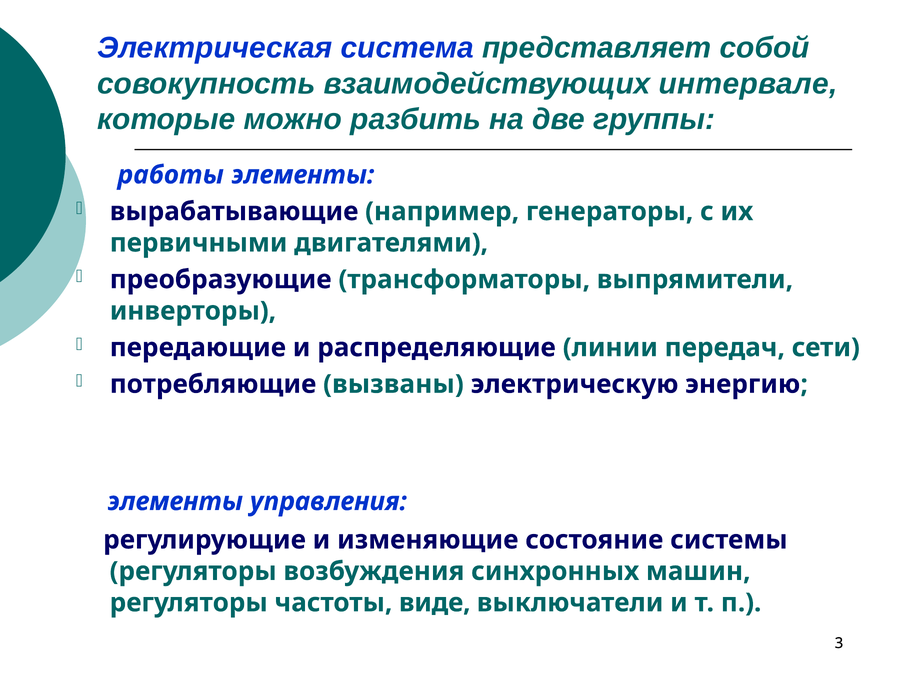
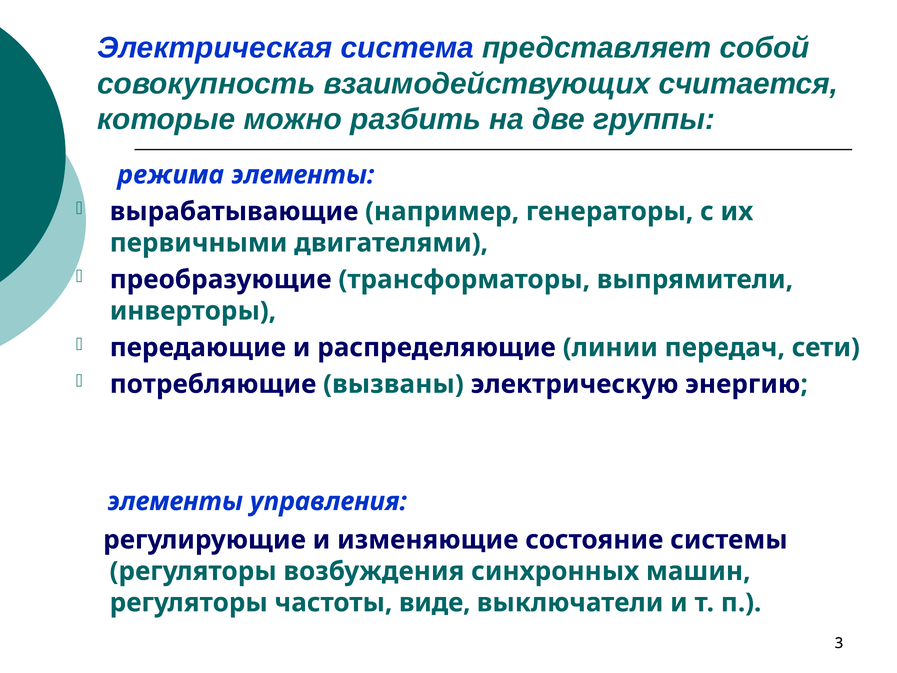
интервале: интервале -> считается
работы: работы -> режима
